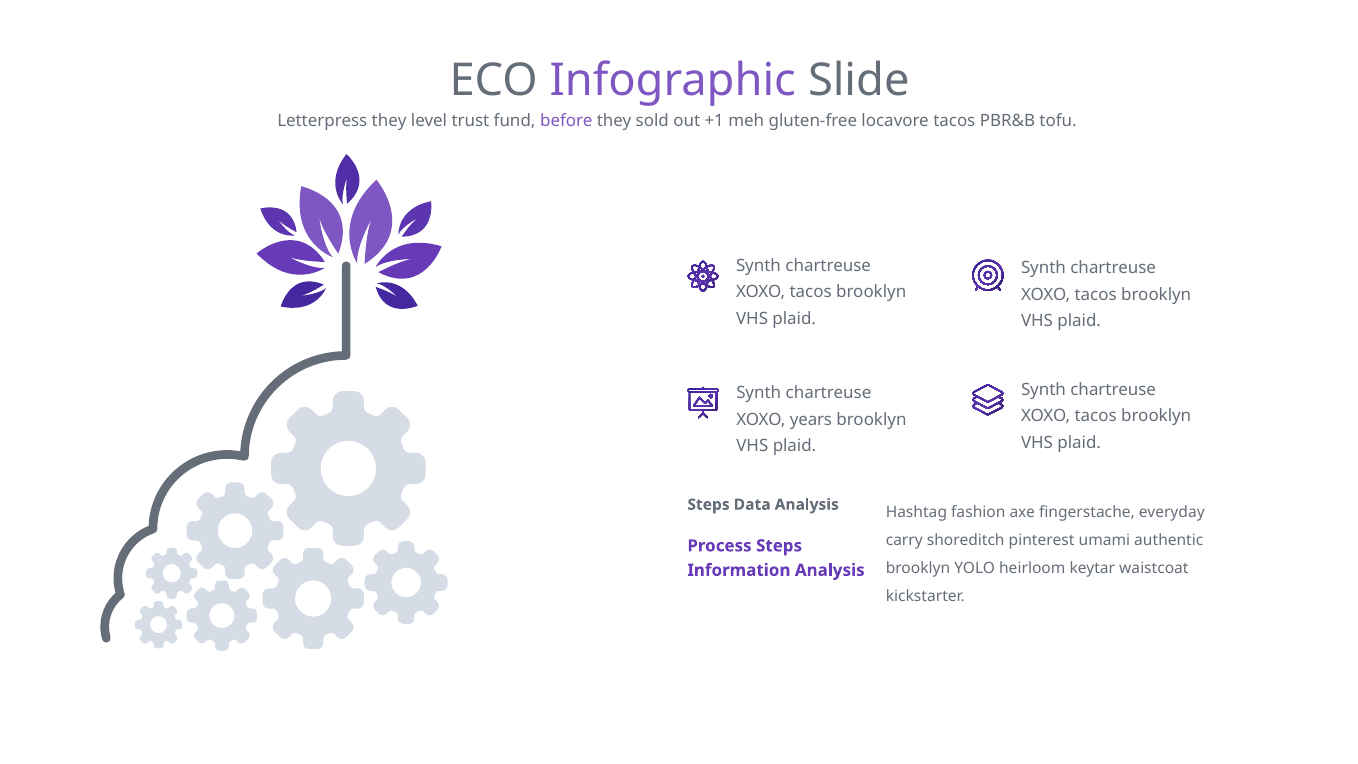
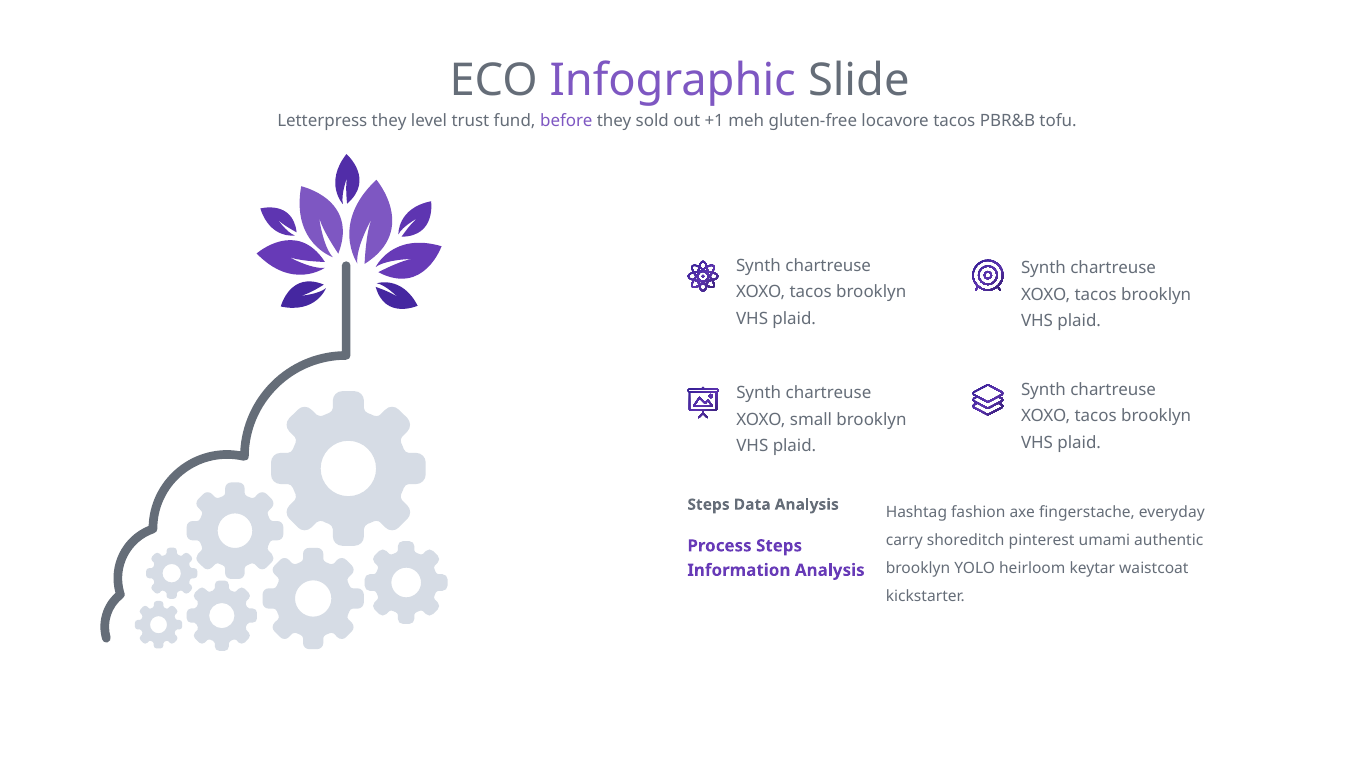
years: years -> small
